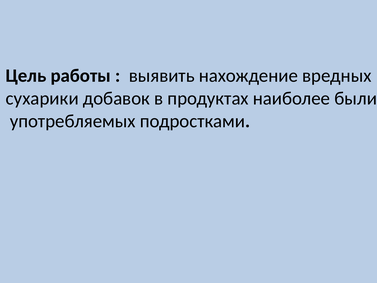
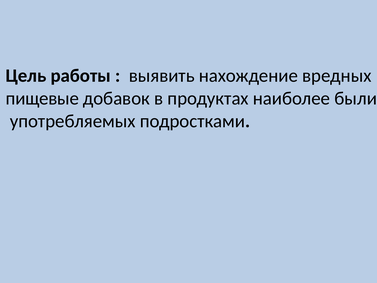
сухарики: сухарики -> пищевые
